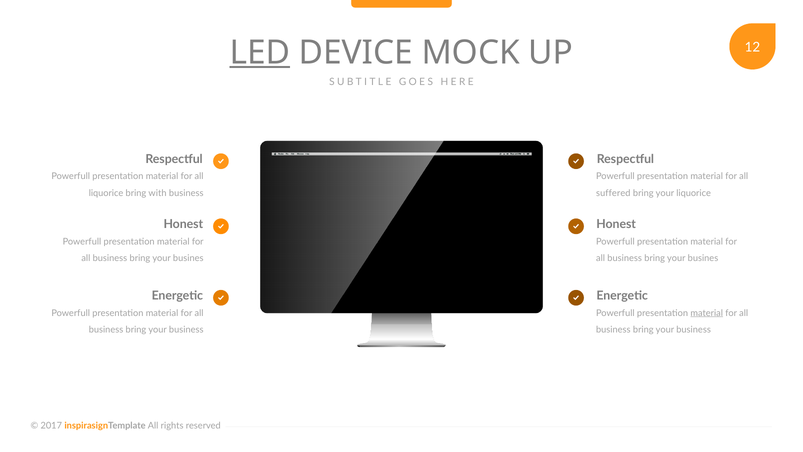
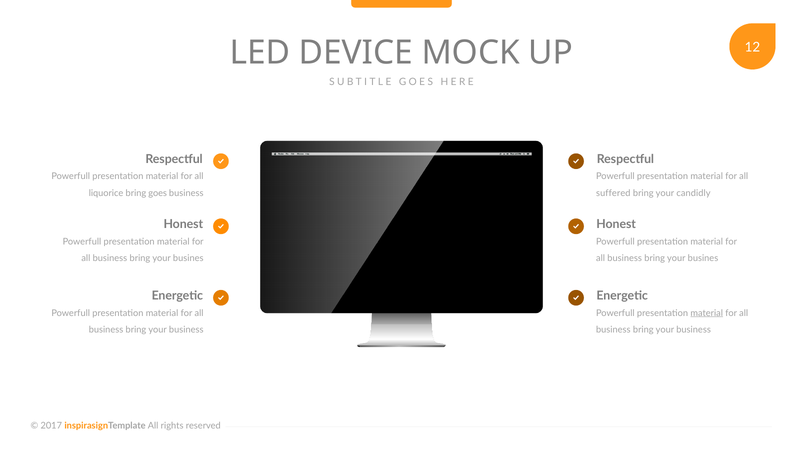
LED underline: present -> none
with: with -> goes
your liquorice: liquorice -> candidly
